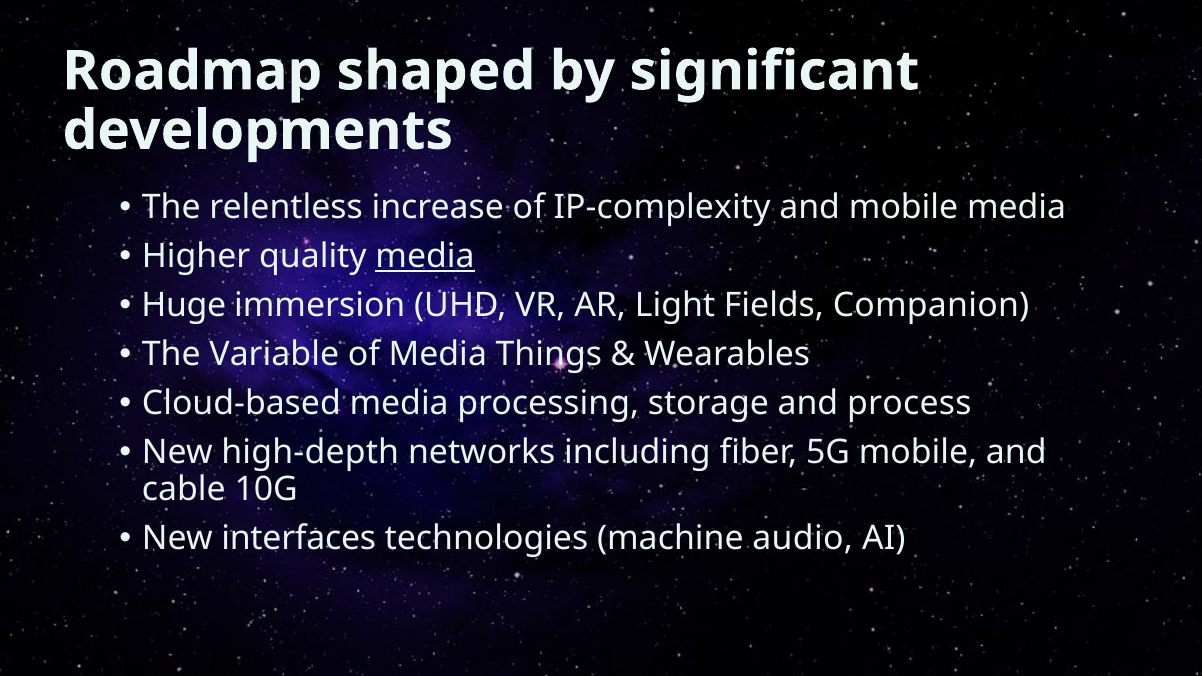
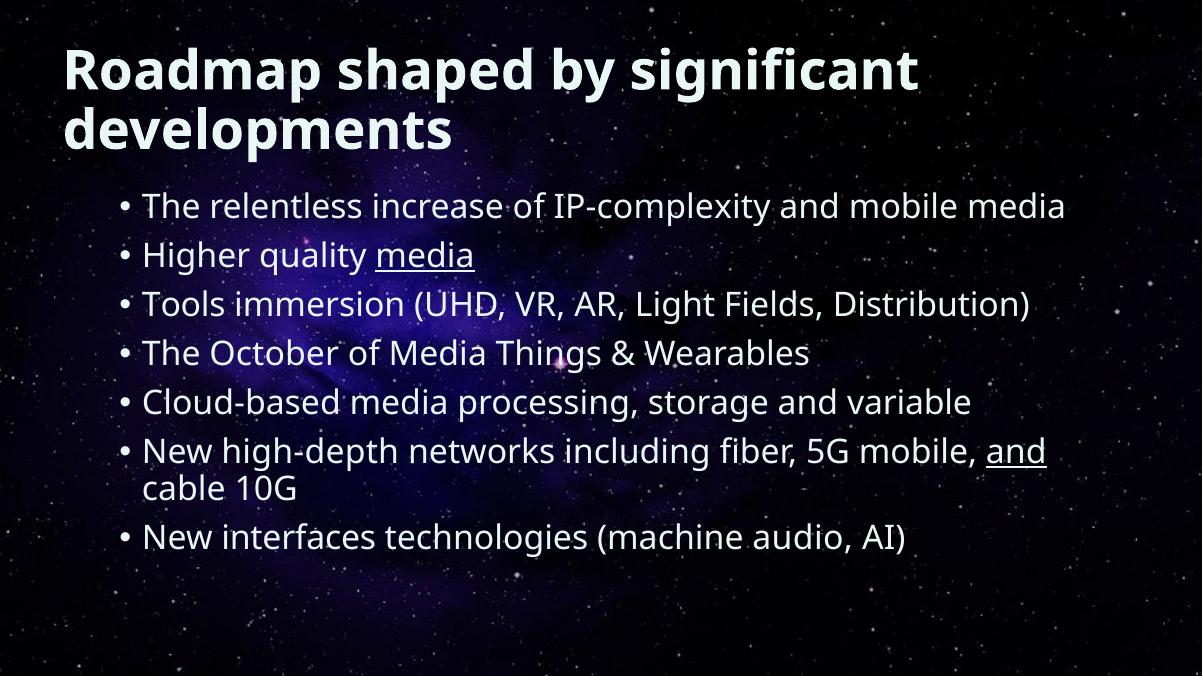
Huge: Huge -> Tools
Companion: Companion -> Distribution
Variable: Variable -> October
process: process -> variable
and at (1016, 453) underline: none -> present
